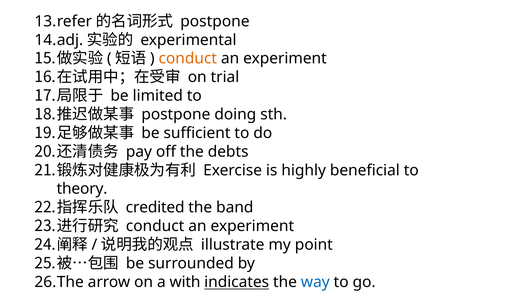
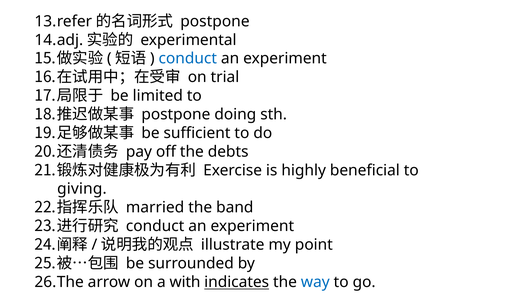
conduct at (188, 58) colour: orange -> blue
theory: theory -> giving
credited: credited -> married
